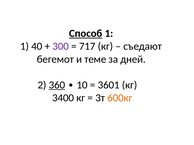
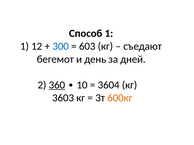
Способ underline: present -> none
40: 40 -> 12
300 colour: purple -> blue
717: 717 -> 603
теме: теме -> день
3601: 3601 -> 3604
3400: 3400 -> 3603
